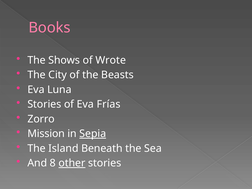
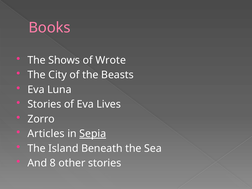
Frías: Frías -> Lives
Mission: Mission -> Articles
other underline: present -> none
